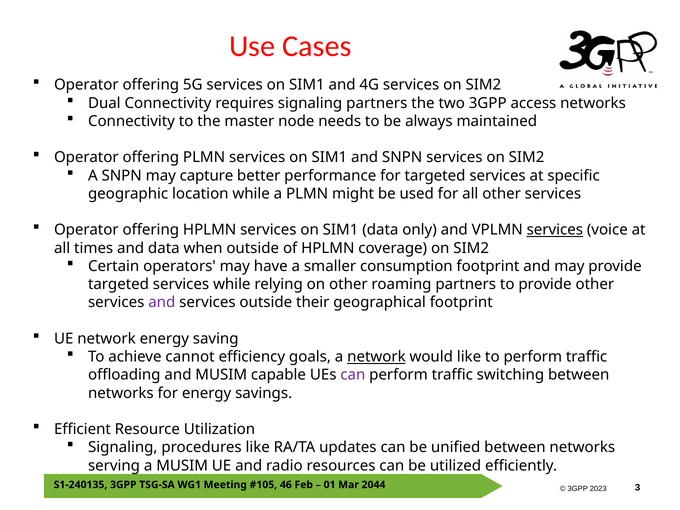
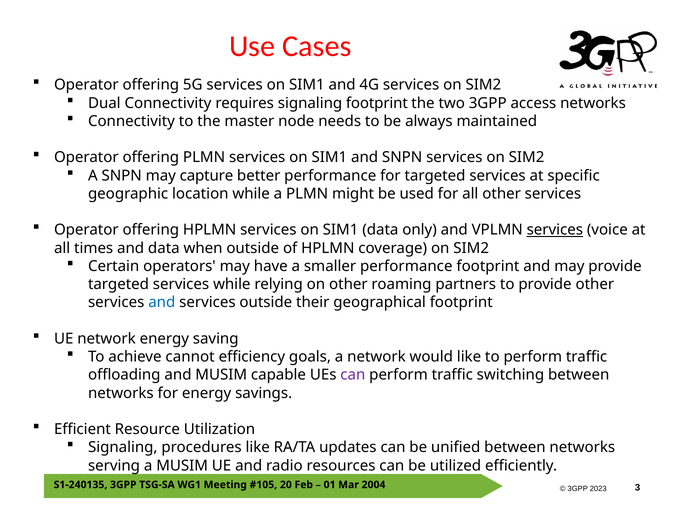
signaling partners: partners -> footprint
smaller consumption: consumption -> performance
and at (162, 302) colour: purple -> blue
network at (376, 357) underline: present -> none
46: 46 -> 20
2044: 2044 -> 2004
